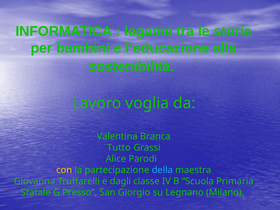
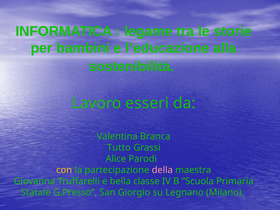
voglia: voglia -> esseri
della colour: light blue -> pink
dagli: dagli -> bella
